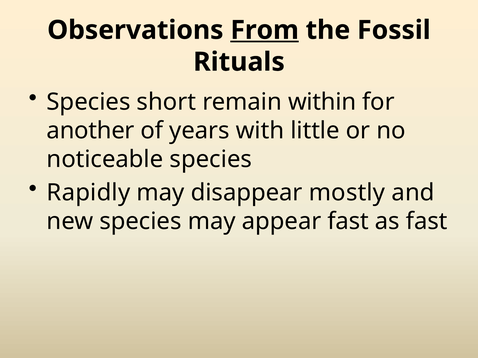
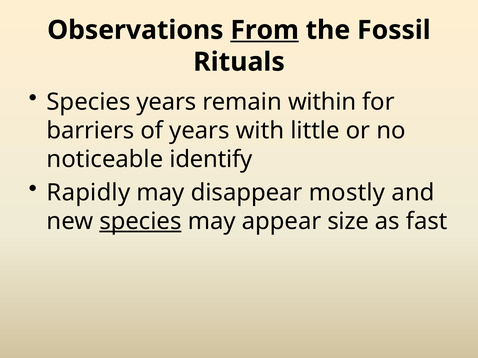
Species short: short -> years
another: another -> barriers
noticeable species: species -> identify
species at (140, 222) underline: none -> present
appear fast: fast -> size
